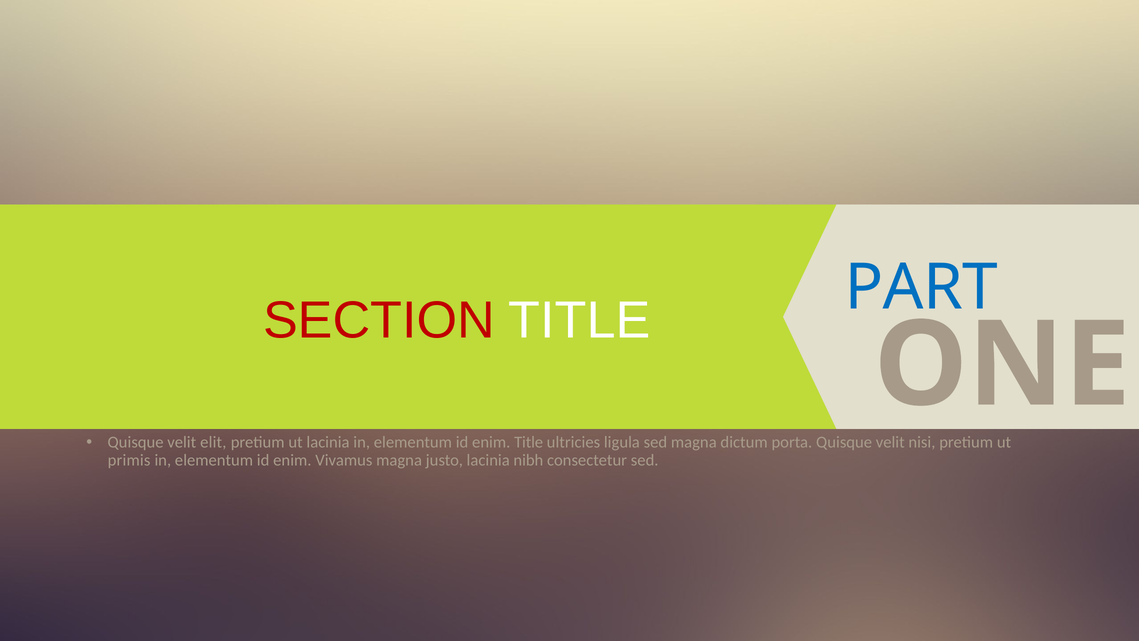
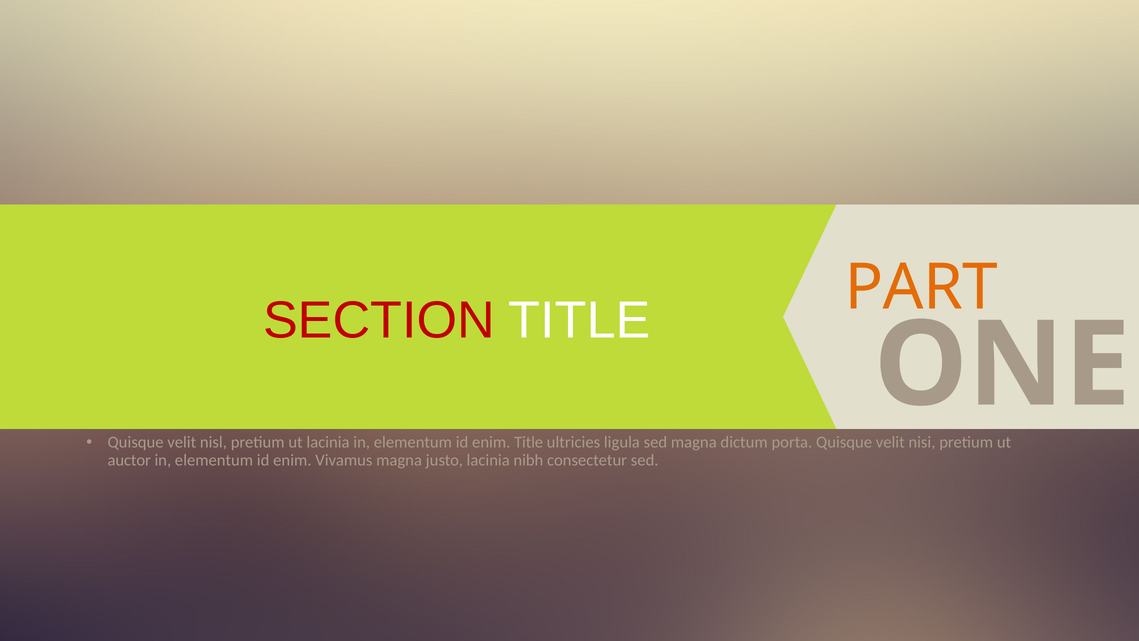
PART colour: blue -> orange
elit: elit -> nisl
primis: primis -> auctor
